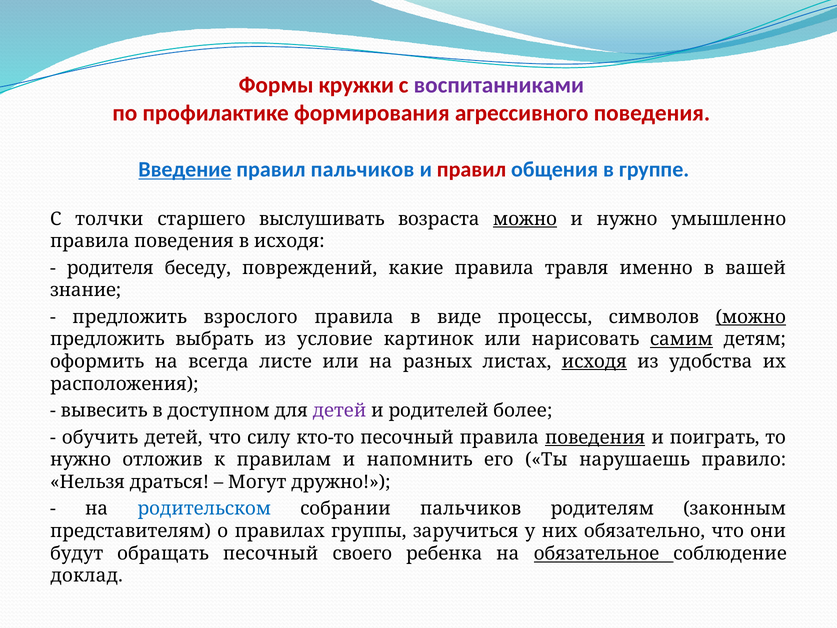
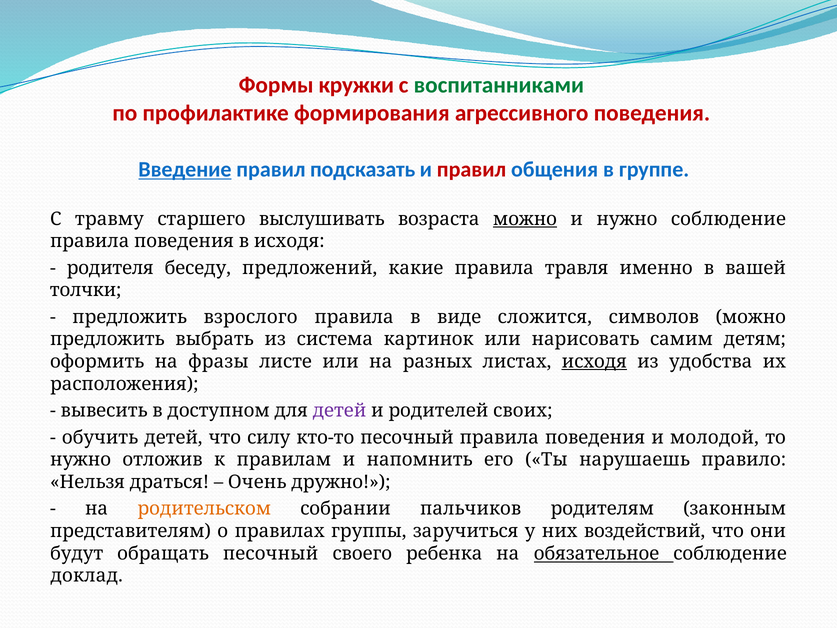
воспитанниками colour: purple -> green
правил пальчиков: пальчиков -> подсказать
толчки: толчки -> травму
нужно умышленно: умышленно -> соблюдение
повреждений: повреждений -> предложений
знание: знание -> толчки
процессы: процессы -> сложится
можно at (751, 317) underline: present -> none
условие: условие -> система
самим underline: present -> none
всегда: всегда -> фразы
более: более -> своих
поведения at (595, 437) underline: present -> none
поиграть: поиграть -> молодой
Могут: Могут -> Очень
родительском colour: blue -> orange
обязательно: обязательно -> воздействий
